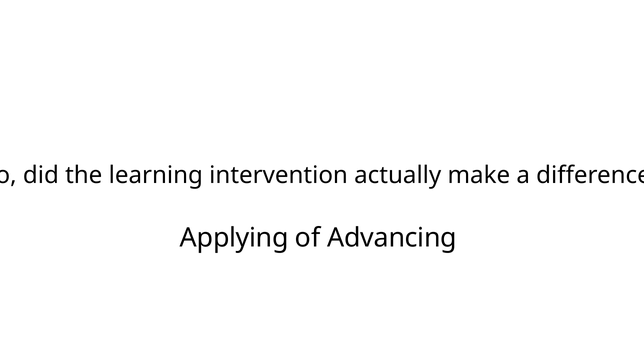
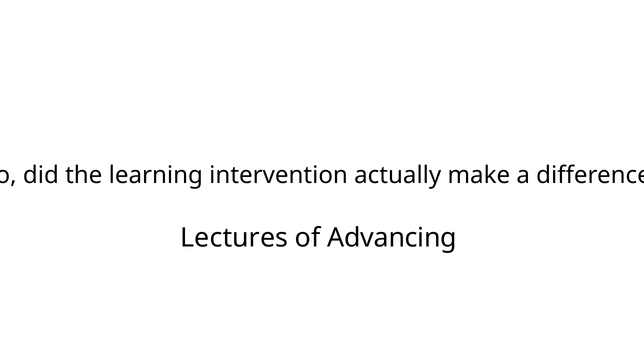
Applying: Applying -> Lectures
